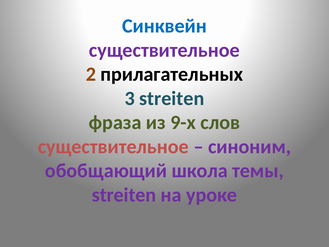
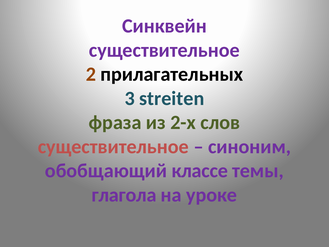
Синквейн colour: blue -> purple
9-х: 9-х -> 2-х
школа: школа -> классе
streiten at (124, 195): streiten -> глагола
